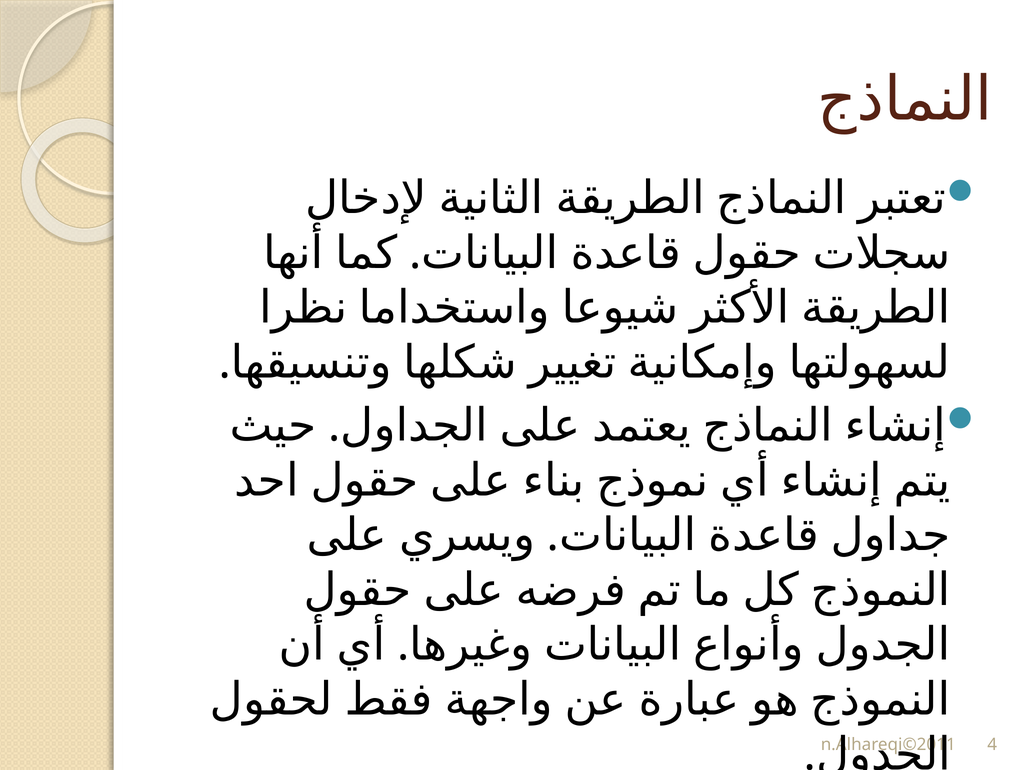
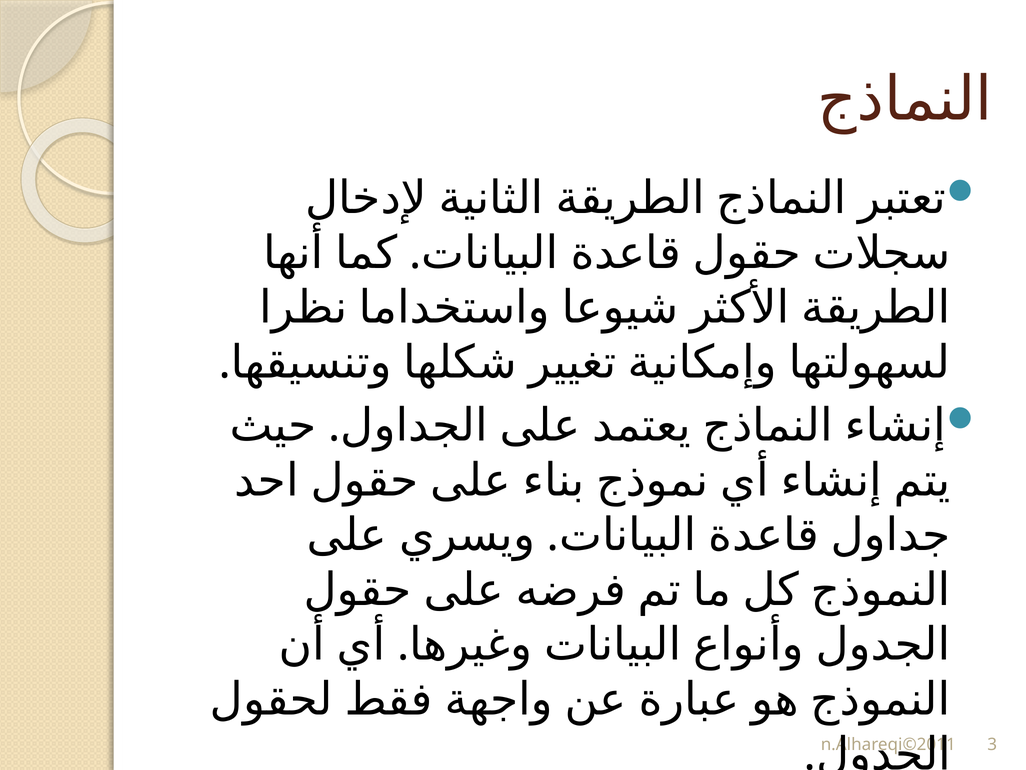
4: 4 -> 3
